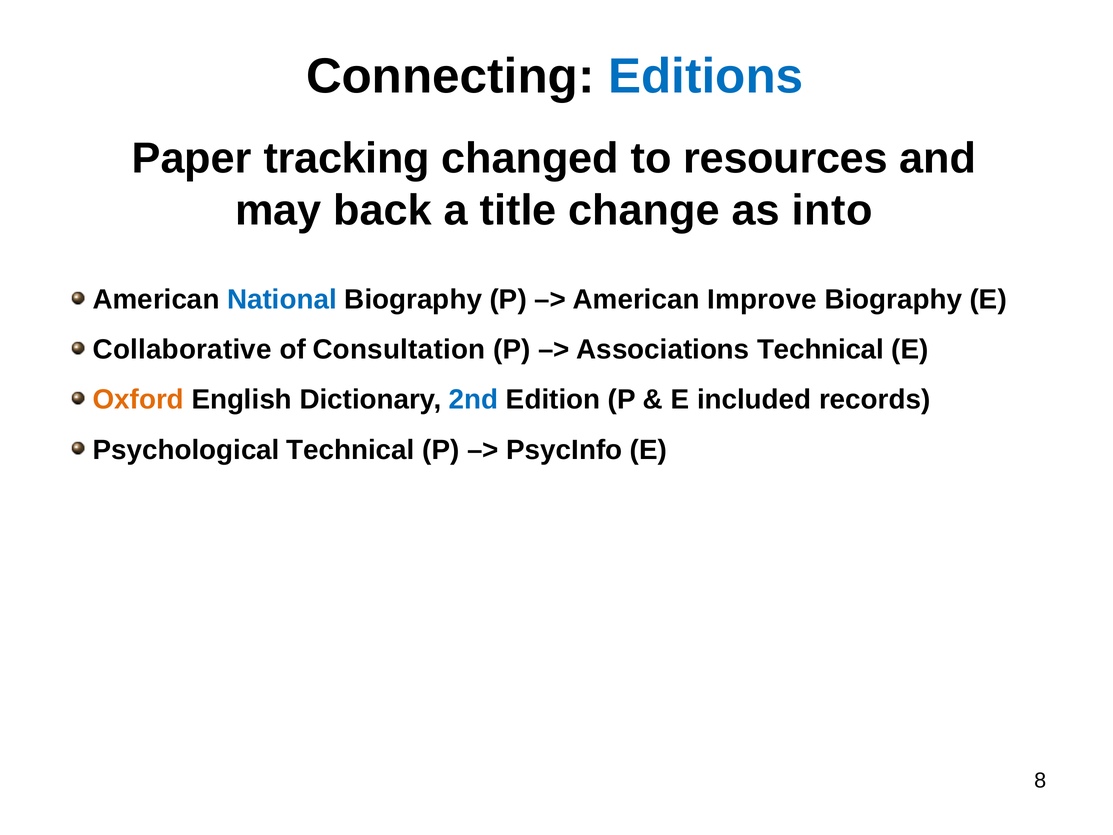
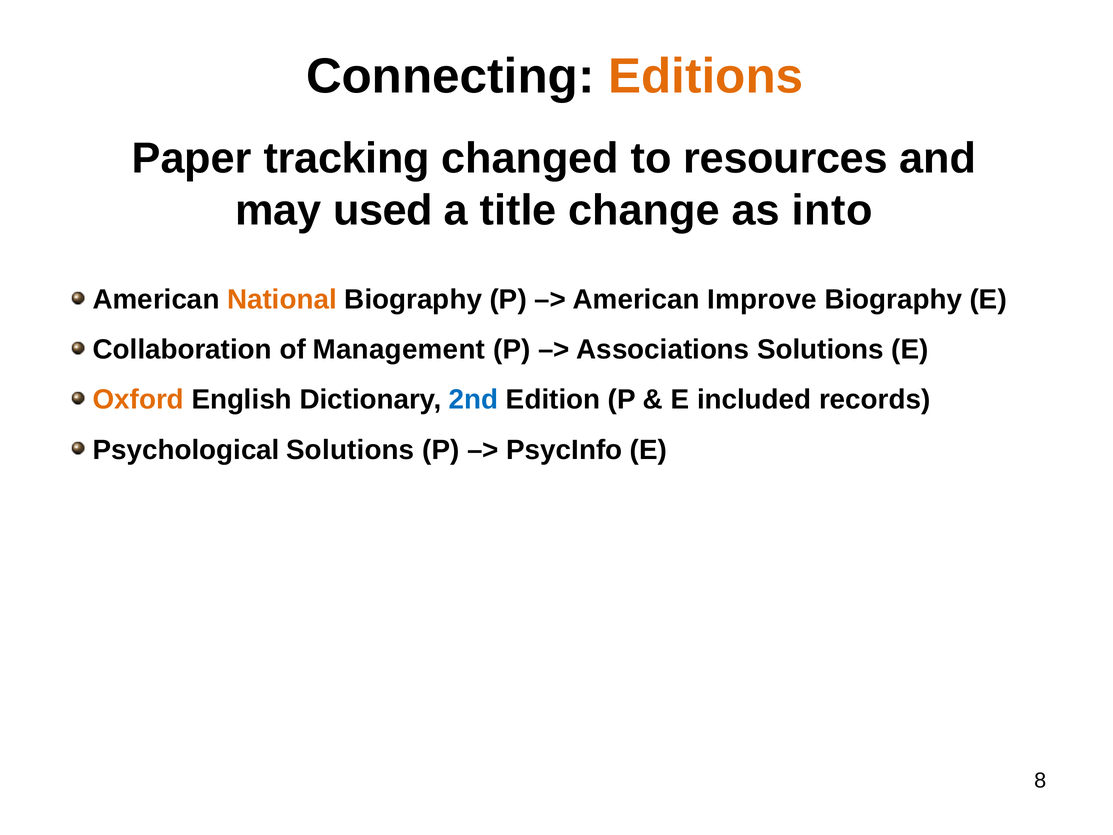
Editions colour: blue -> orange
back: back -> used
National colour: blue -> orange
Collaborative: Collaborative -> Collaboration
Consultation: Consultation -> Management
Associations Technical: Technical -> Solutions
Psychological Technical: Technical -> Solutions
